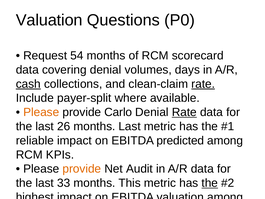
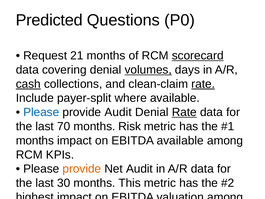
Valuation at (49, 20): Valuation -> Predicted
54: 54 -> 21
scorecard underline: none -> present
volumes underline: none -> present
Please at (41, 112) colour: orange -> blue
provide Carlo: Carlo -> Audit
26: 26 -> 70
months Last: Last -> Risk
reliable at (35, 140): reliable -> months
EBITDA predicted: predicted -> available
33: 33 -> 30
the at (210, 183) underline: present -> none
